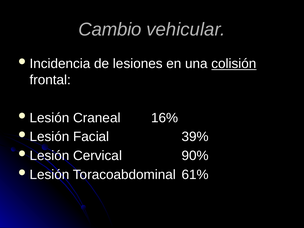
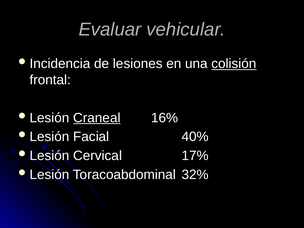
Cambio: Cambio -> Evaluar
Craneal underline: none -> present
39%: 39% -> 40%
90%: 90% -> 17%
61%: 61% -> 32%
